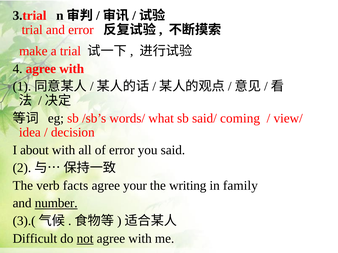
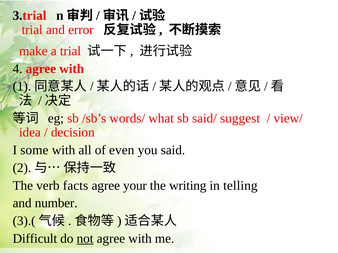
coming: coming -> suggest
about: about -> some
of error: error -> even
family: family -> telling
number underline: present -> none
